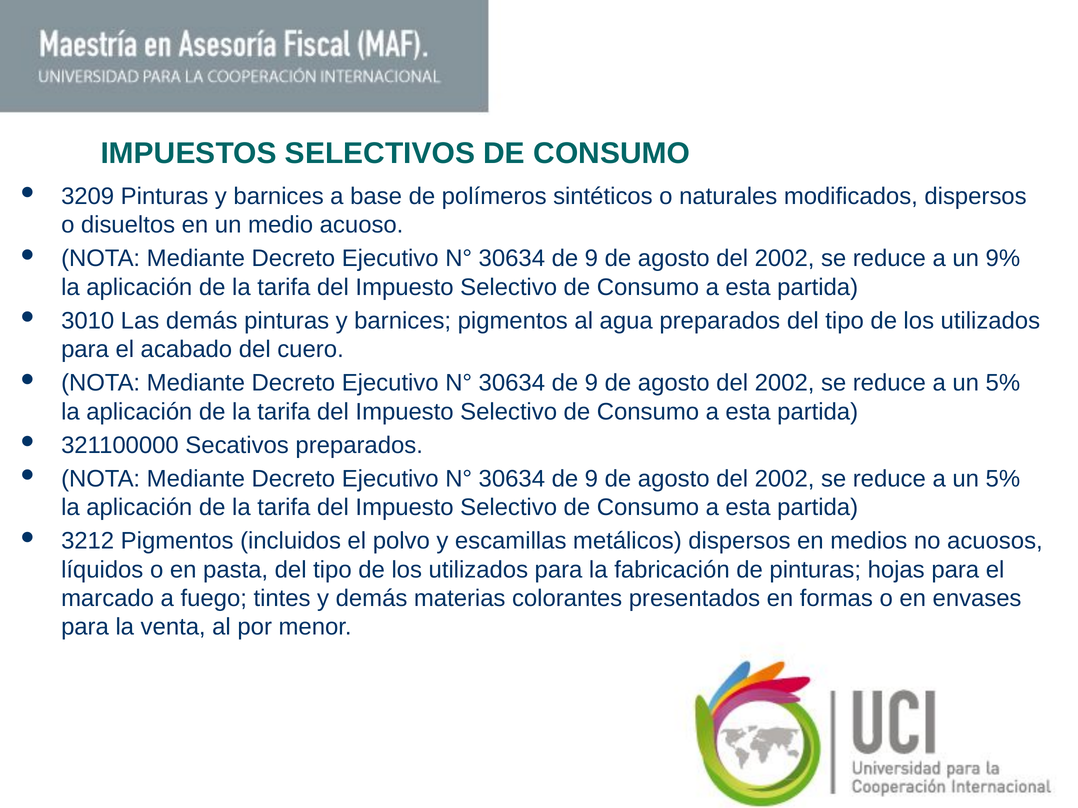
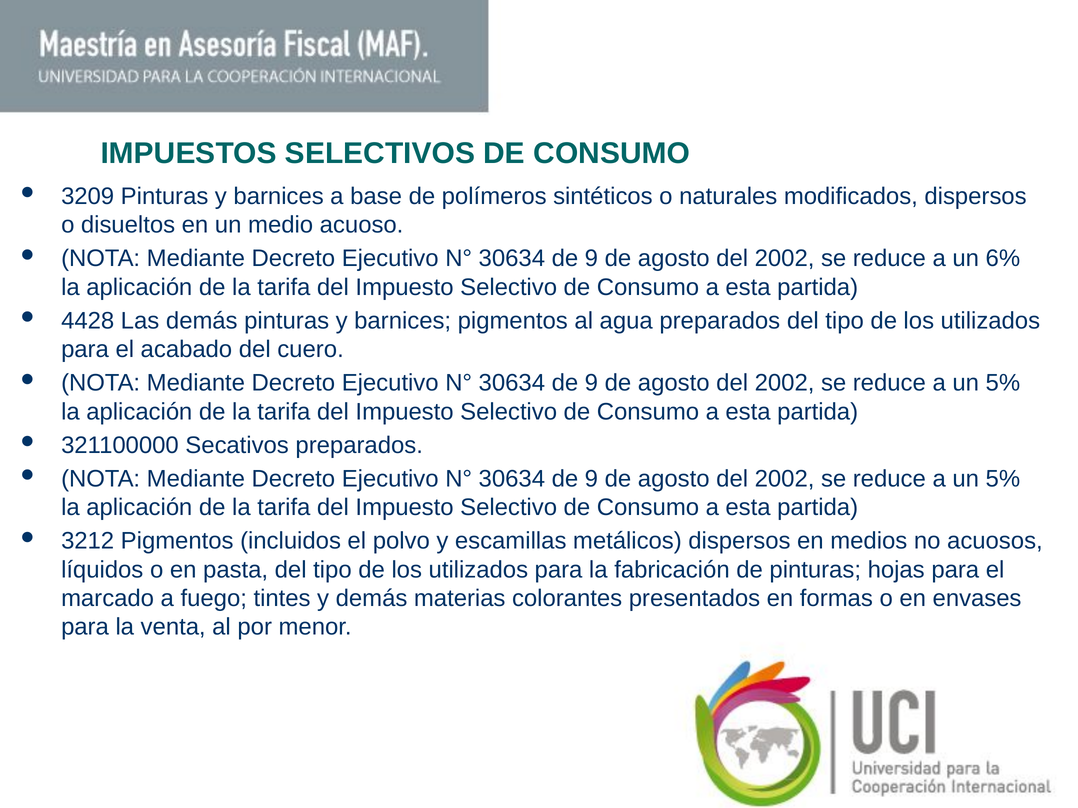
9%: 9% -> 6%
3010: 3010 -> 4428
